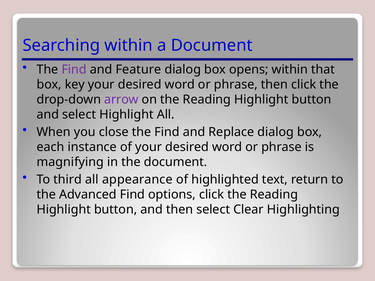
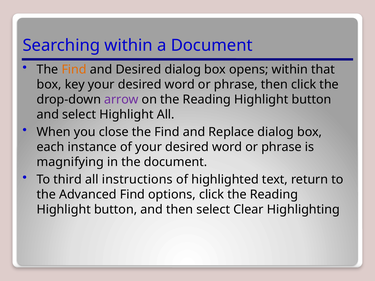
Find at (74, 70) colour: purple -> orange
and Feature: Feature -> Desired
appearance: appearance -> instructions
